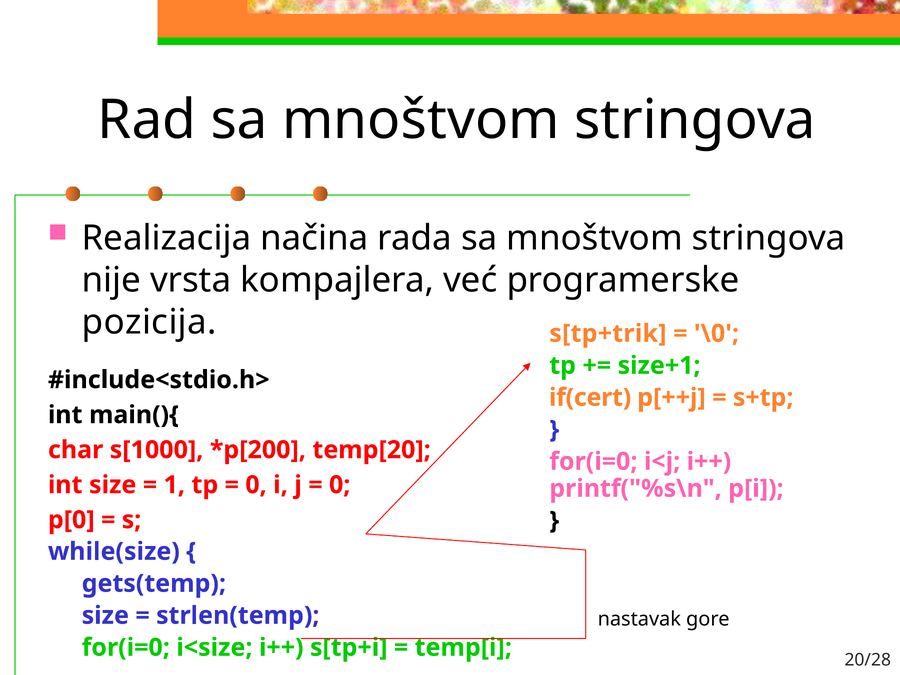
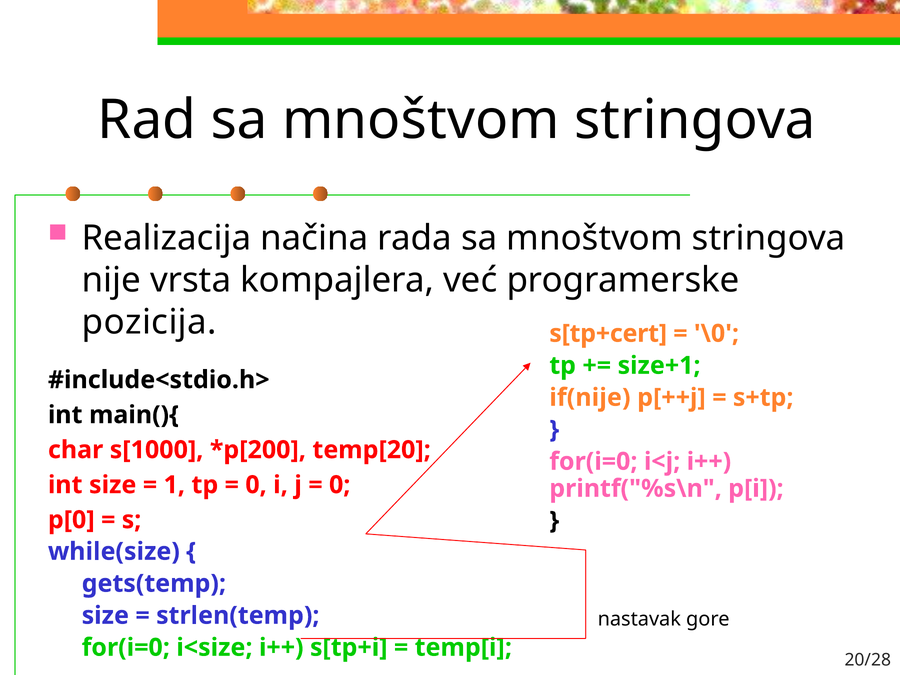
s[tp+trik: s[tp+trik -> s[tp+cert
if(cert: if(cert -> if(nije
